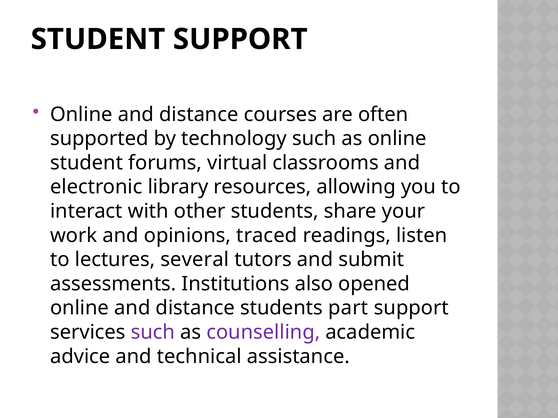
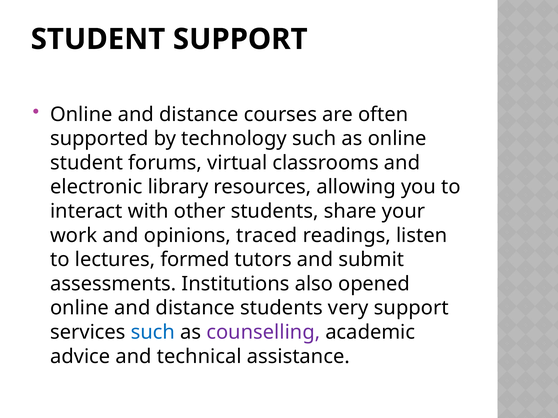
several: several -> formed
part: part -> very
such at (153, 333) colour: purple -> blue
